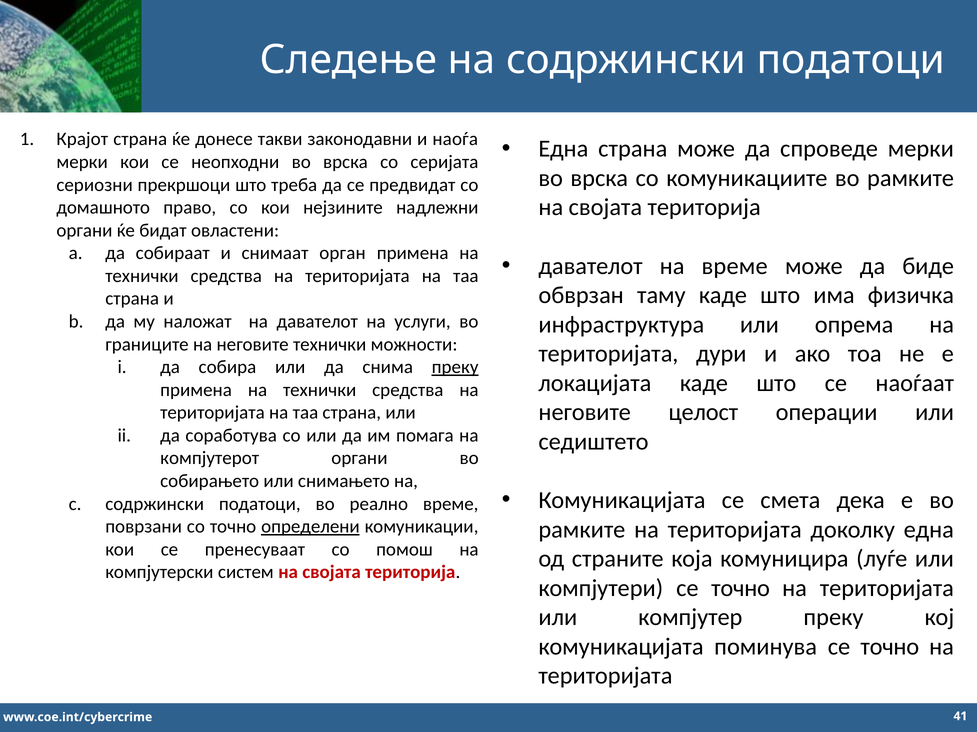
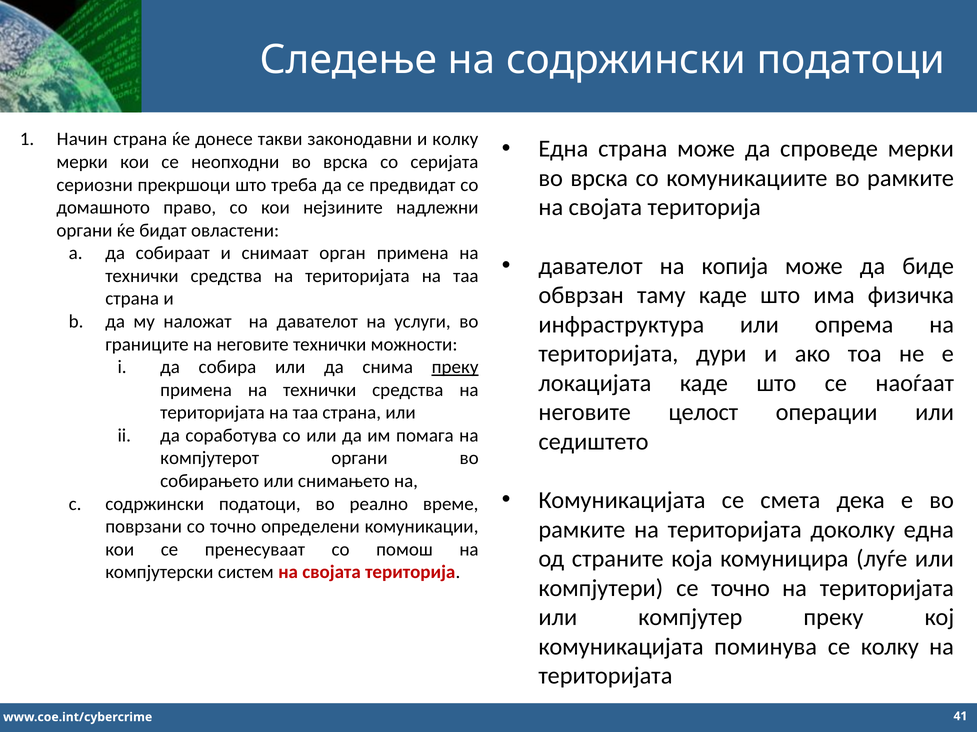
Крајот: Крајот -> Начин
и наоѓа: наоѓа -> колку
на време: време -> копија
определени underline: present -> none
поминува се точно: точно -> колку
